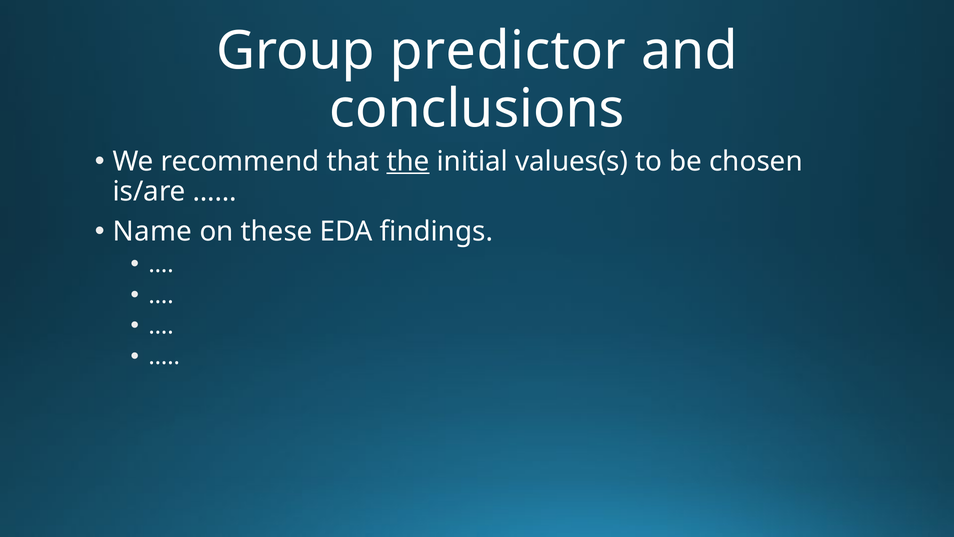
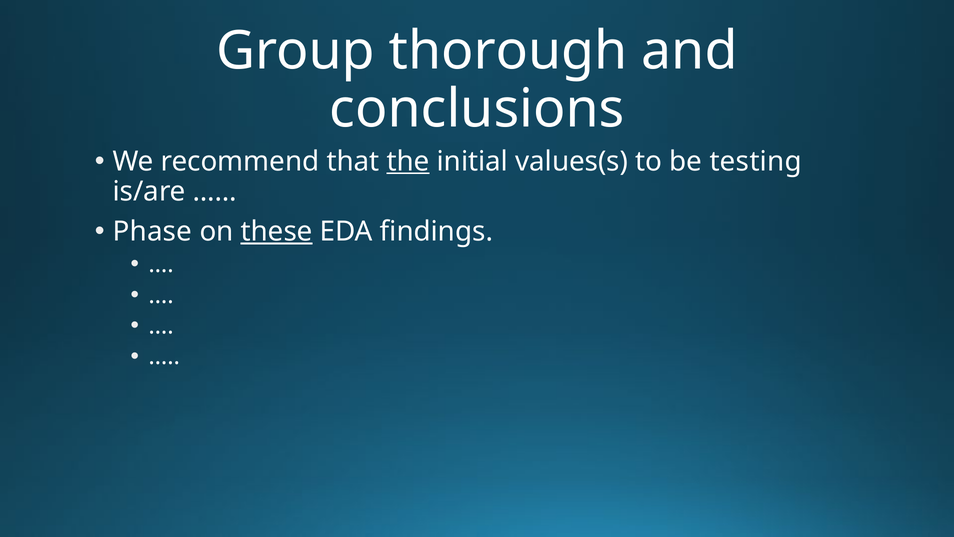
predictor: predictor -> thorough
chosen: chosen -> testing
Name: Name -> Phase
these underline: none -> present
